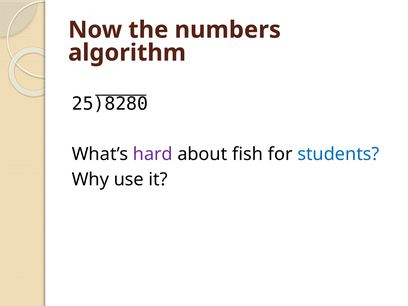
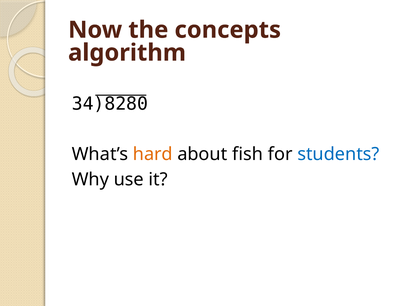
numbers: numbers -> concepts
25)8280: 25)8280 -> 34)8280
hard colour: purple -> orange
